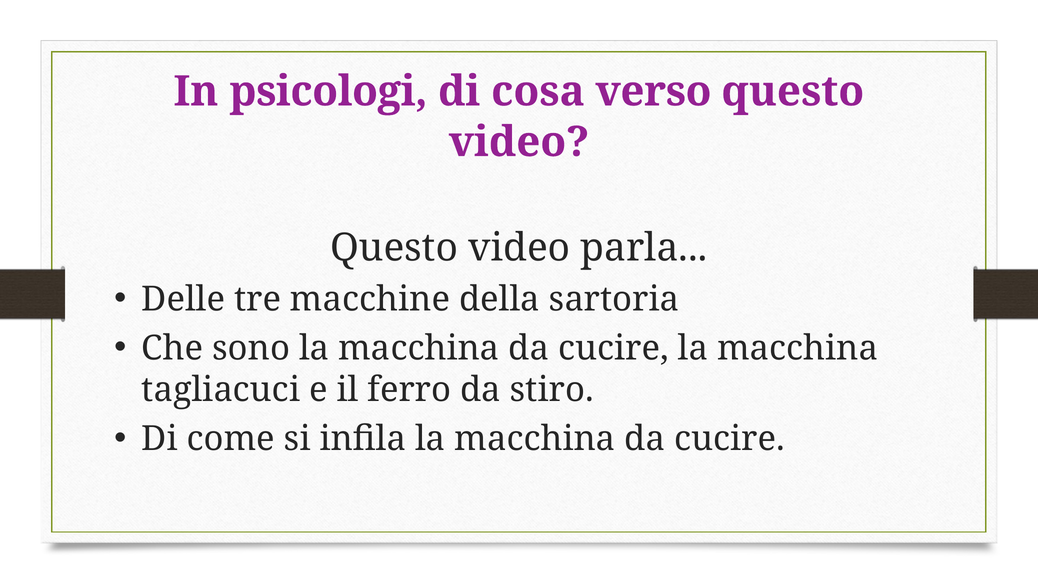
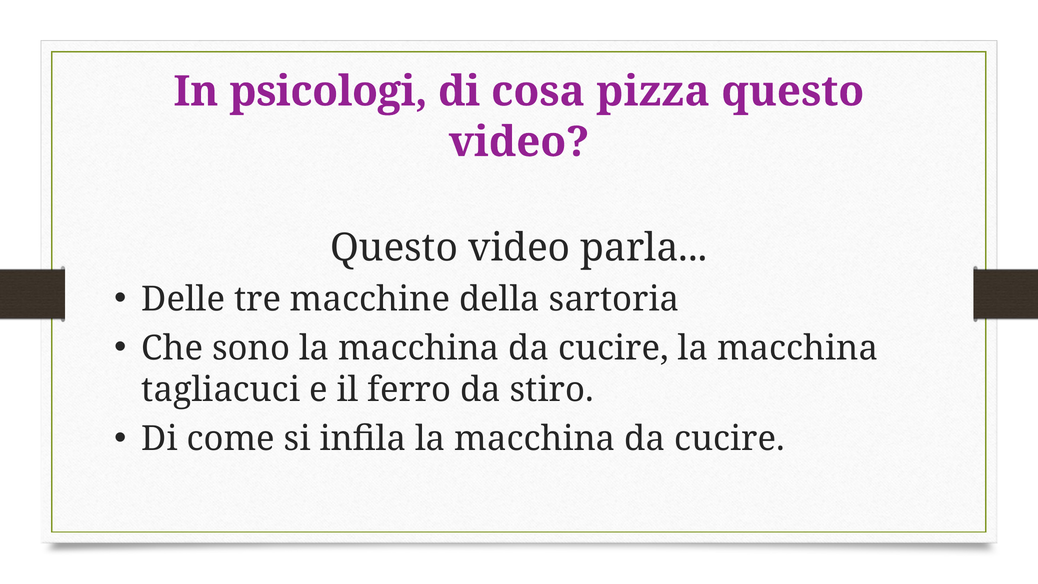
verso: verso -> pizza
